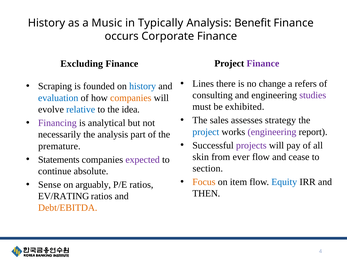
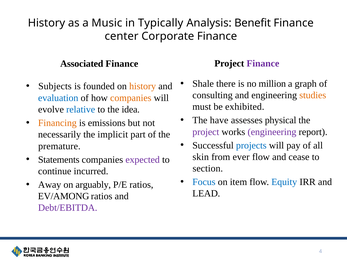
occurs: occurs -> center
Excluding: Excluding -> Associated
Lines: Lines -> Shale
change: change -> million
refers: refers -> graph
Scraping: Scraping -> Subjects
history at (143, 86) colour: blue -> orange
studies colour: purple -> orange
sales: sales -> have
strategy: strategy -> physical
Financing colour: purple -> orange
analytical: analytical -> emissions
project at (206, 132) colour: blue -> purple
the analysis: analysis -> implicit
projects colour: purple -> blue
absolute: absolute -> incurred
Focus colour: orange -> blue
Sense: Sense -> Away
THEN: THEN -> LEAD
EV/RATING: EV/RATING -> EV/AMONG
Debt/EBITDA colour: orange -> purple
